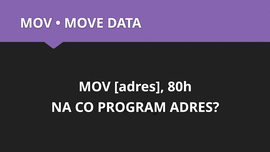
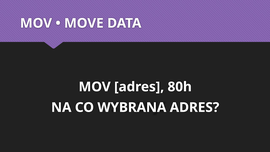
PROGRAM: PROGRAM -> WYBRANA
